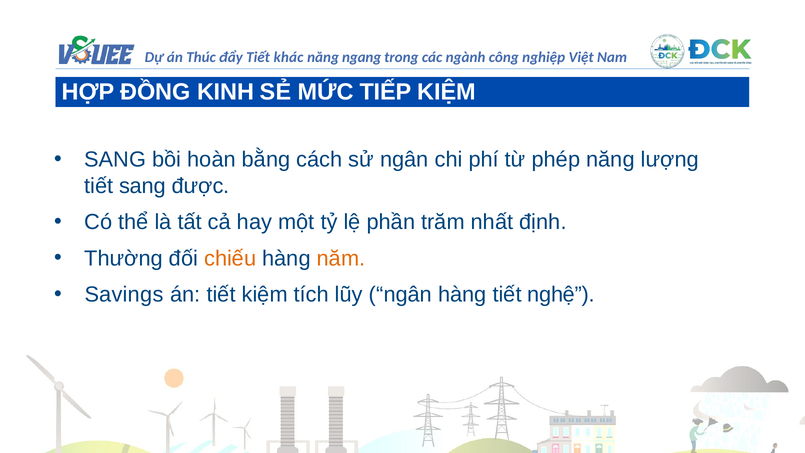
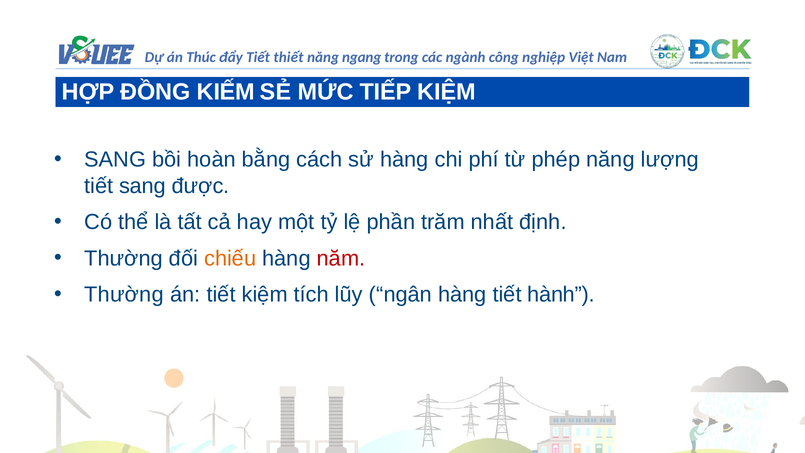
khác: khác -> thiết
KINH: KINH -> KIẾM
sử ngân: ngân -> hàng
năm colour: orange -> red
Savings at (124, 294): Savings -> Thường
nghệ: nghệ -> hành
